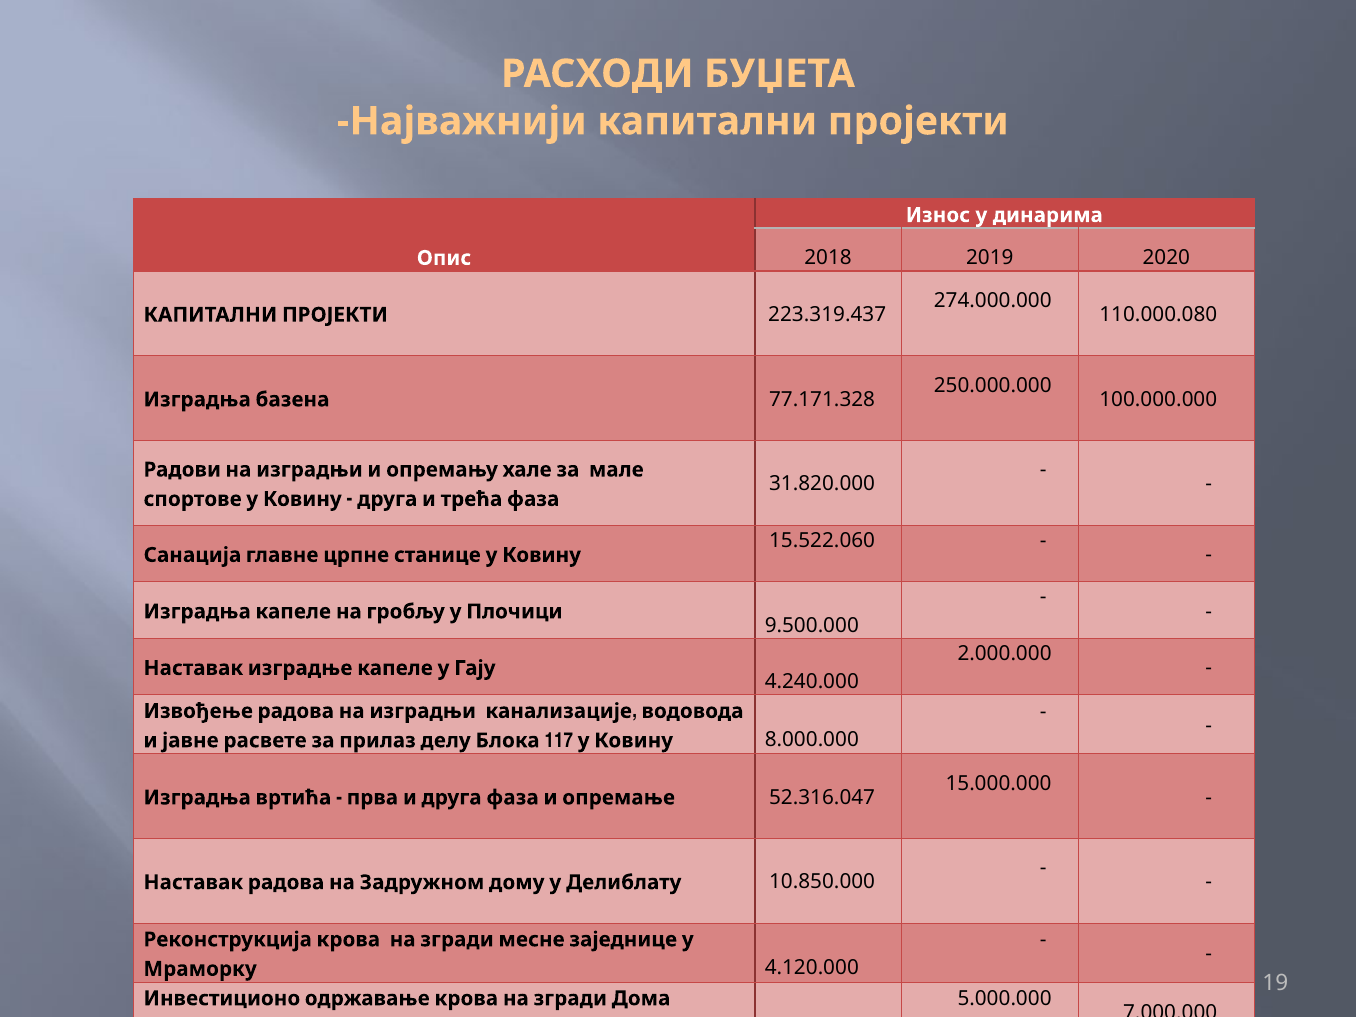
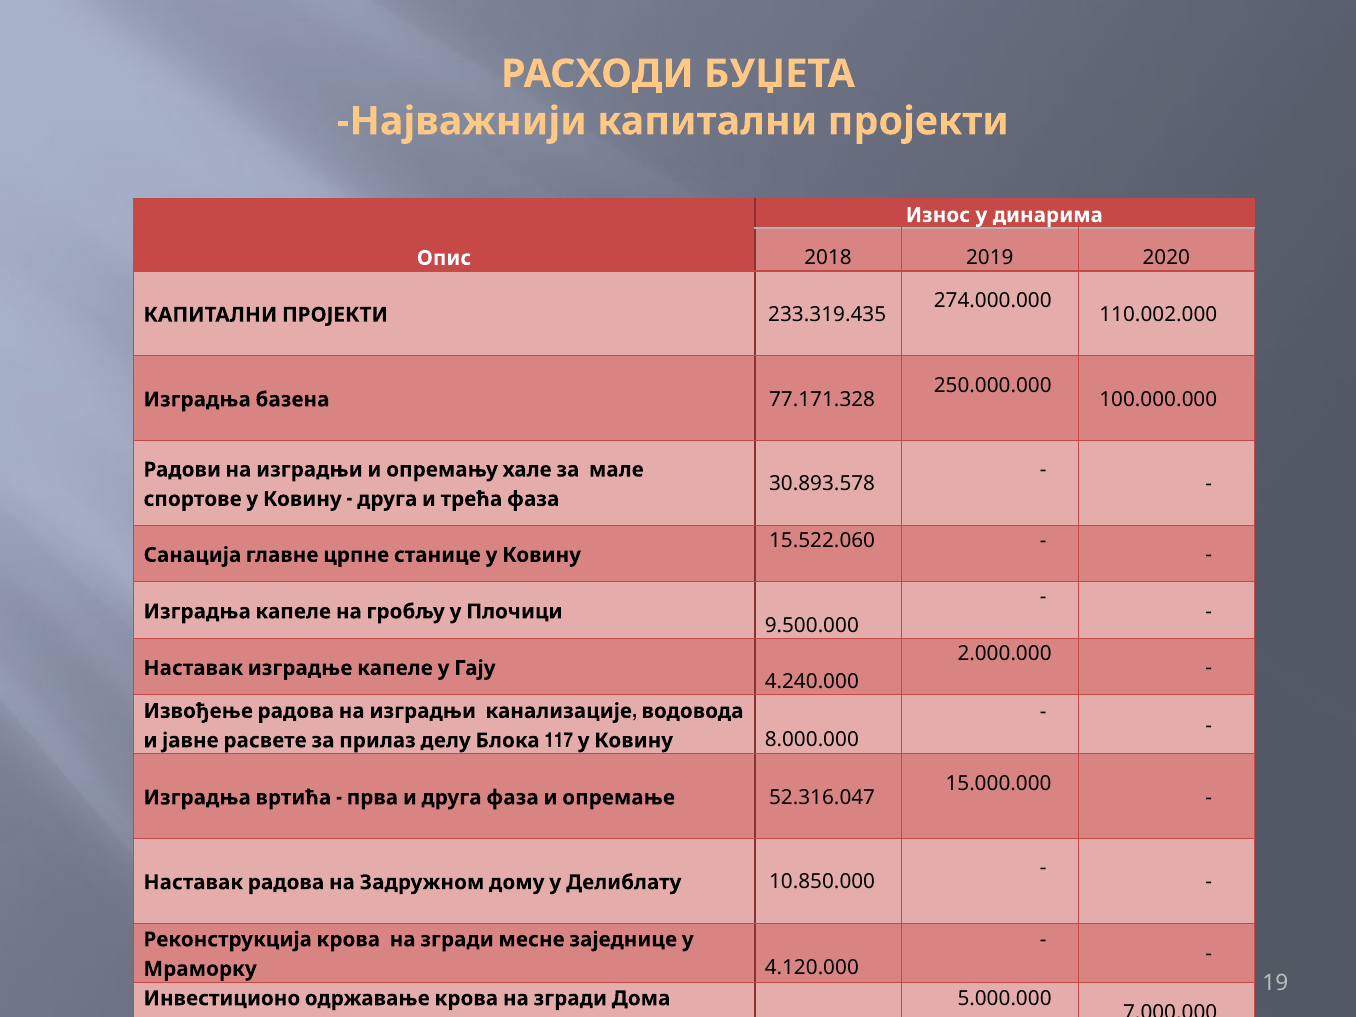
110.000.080: 110.000.080 -> 110.002.000
223.319.437: 223.319.437 -> 233.319.435
31.820.000: 31.820.000 -> 30.893.578
